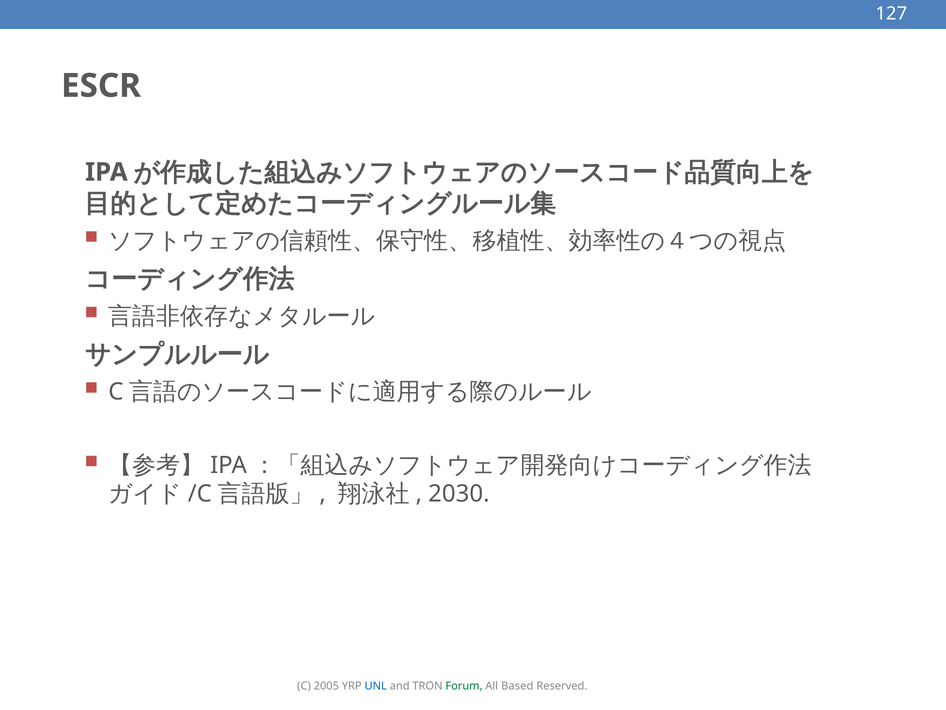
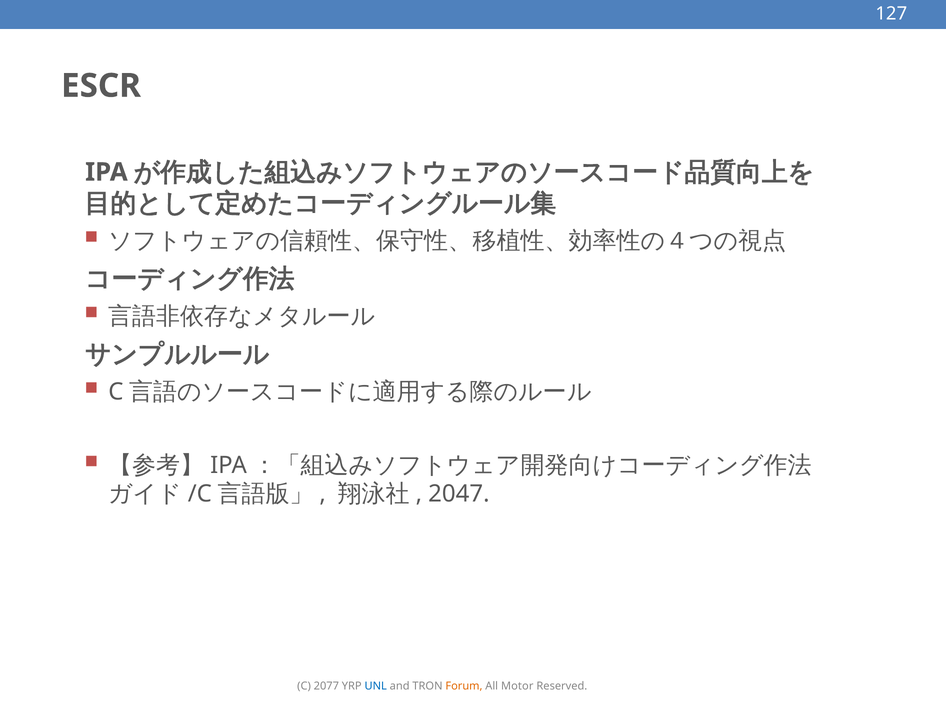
2030: 2030 -> 2047
2005: 2005 -> 2077
Forum colour: green -> orange
Based: Based -> Motor
